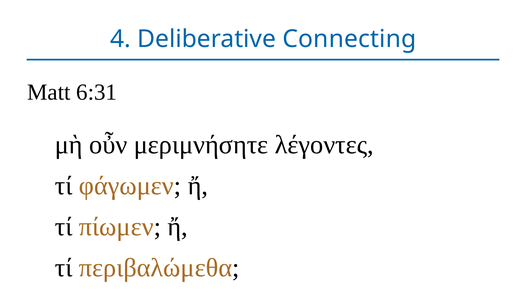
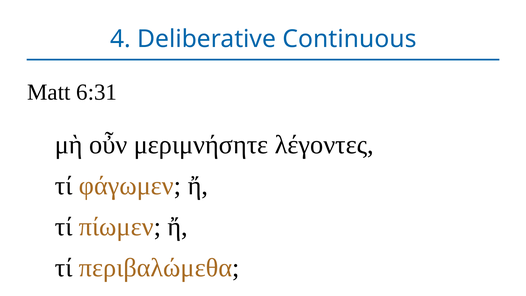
Connecting: Connecting -> Continuous
